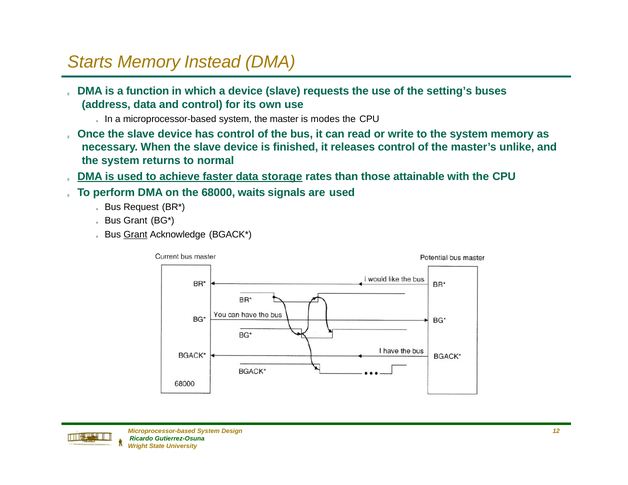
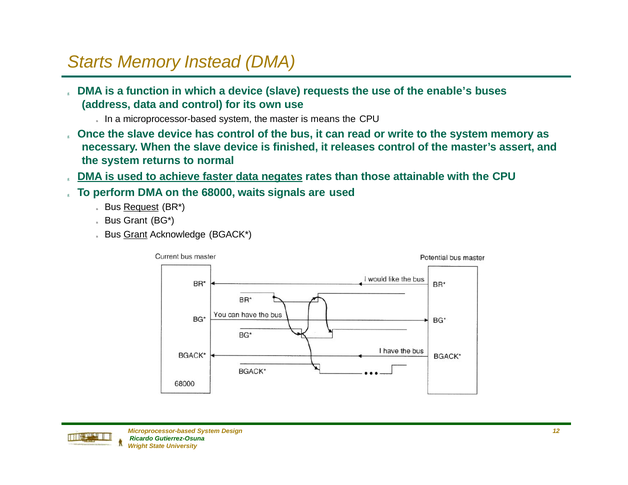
setting’s: setting’s -> enable’s
modes: modes -> means
unlike: unlike -> assert
storage: storage -> negates
Request underline: none -> present
